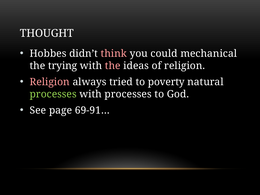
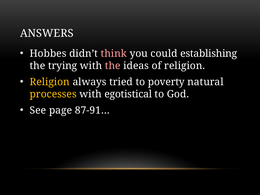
THOUGHT: THOUGHT -> ANSWERS
mechanical: mechanical -> establishing
Religion at (50, 82) colour: pink -> yellow
processes at (53, 94) colour: light green -> yellow
with processes: processes -> egotistical
69-91…: 69-91… -> 87-91…
